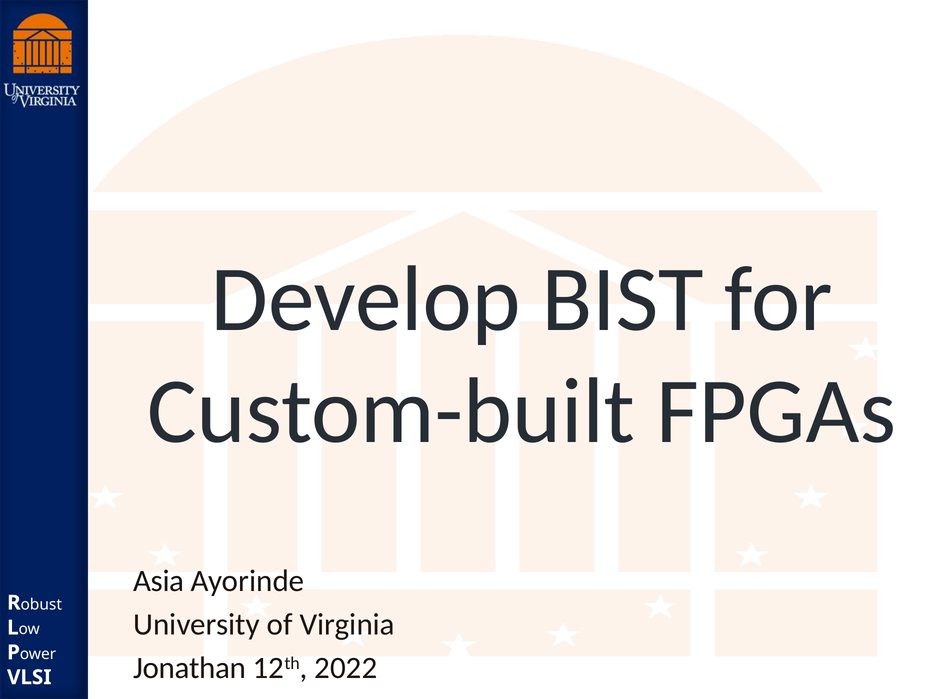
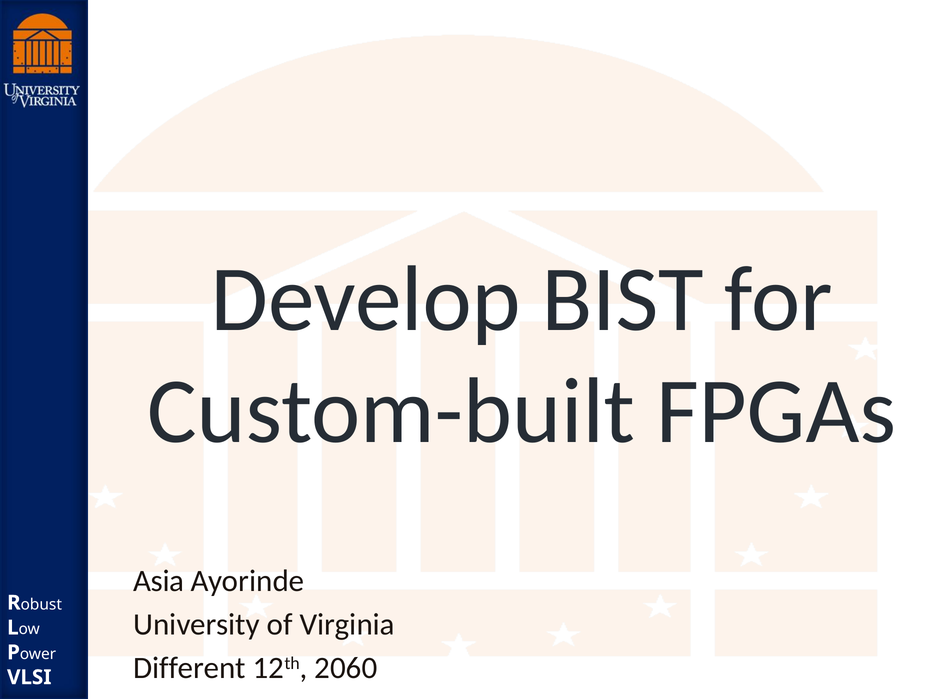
Jonathan: Jonathan -> Different
2022: 2022 -> 2060
